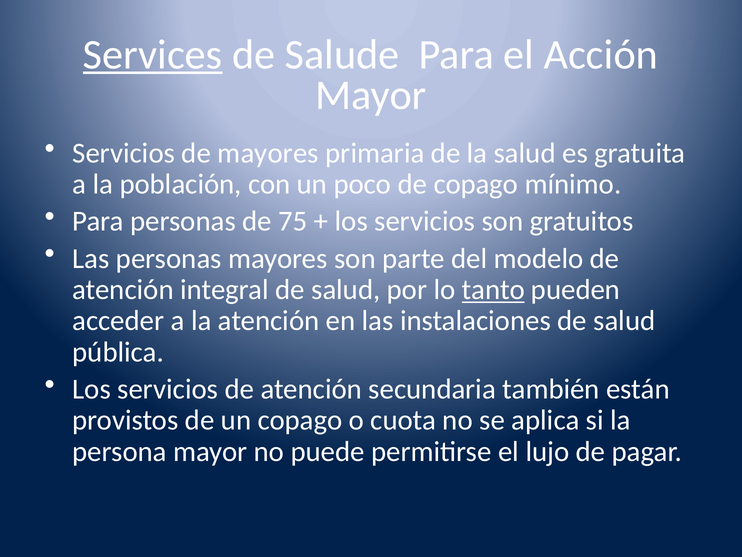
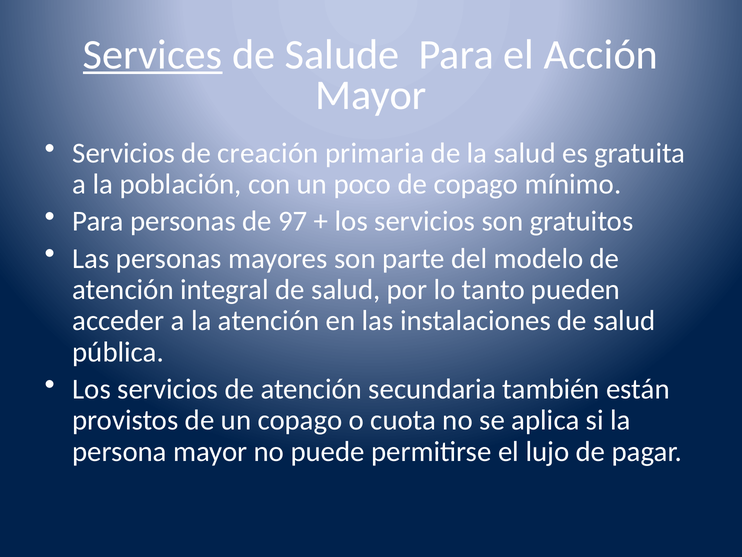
de mayores: mayores -> creación
75: 75 -> 97
tanto underline: present -> none
